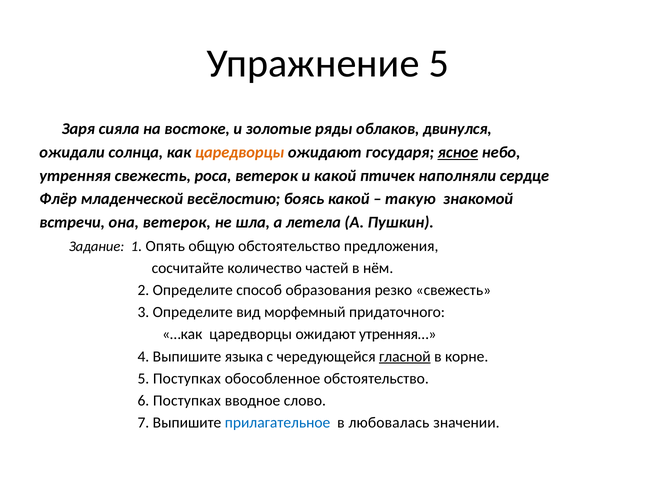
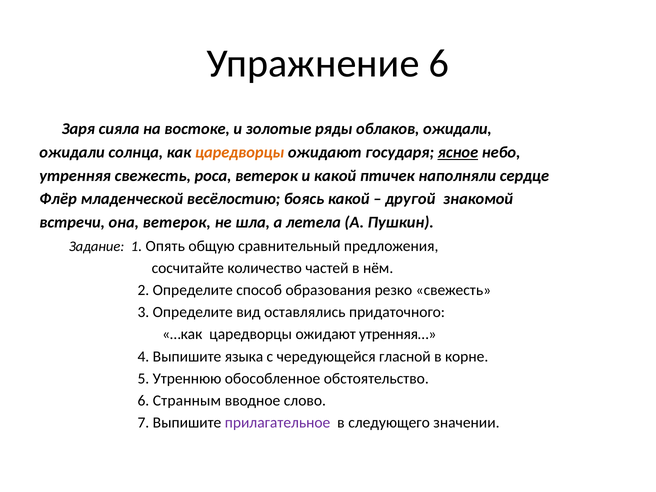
Упражнение 5: 5 -> 6
облаков двинулся: двинулся -> ожидали
такую: такую -> другой
общую обстоятельство: обстоятельство -> сравнительный
морфемный: морфемный -> оставлялись
гласной underline: present -> none
5 Поступках: Поступках -> Утреннюю
6 Поступках: Поступках -> Странным
прилагательное colour: blue -> purple
любовалась: любовалась -> следующего
